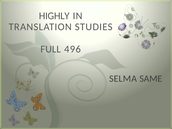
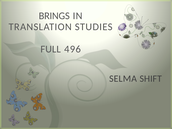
HIGHLY: HIGHLY -> BRINGS
SAME: SAME -> SHIFT
